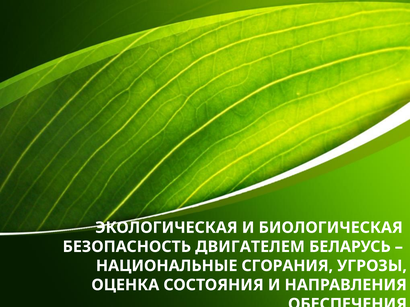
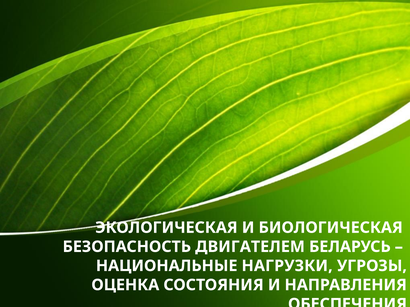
СГОРАНИЯ: СГОРАНИЯ -> НАГРУЗКИ
